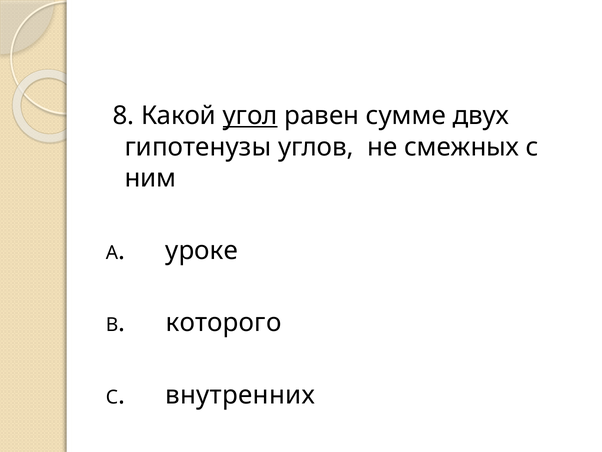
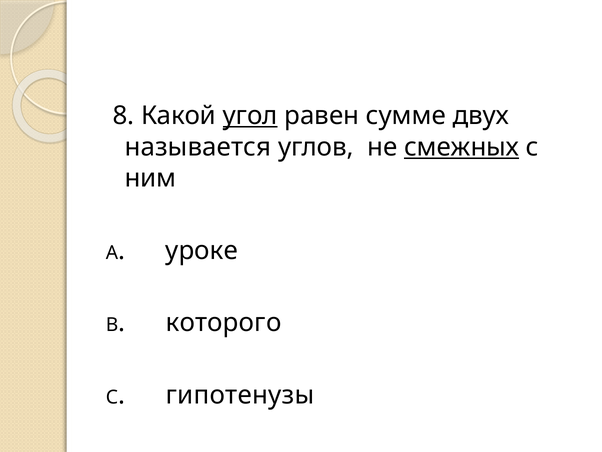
гипотенузы: гипотенузы -> называется
смежных underline: none -> present
внутренних: внутренних -> гипотенузы
